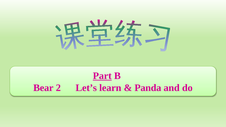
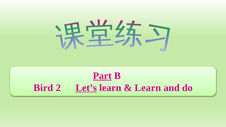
Bear: Bear -> Bird
Let’s underline: none -> present
Panda at (148, 88): Panda -> Learn
